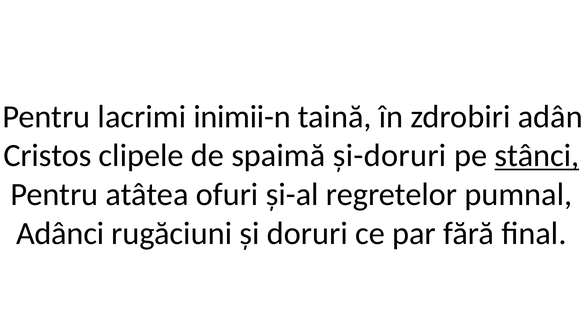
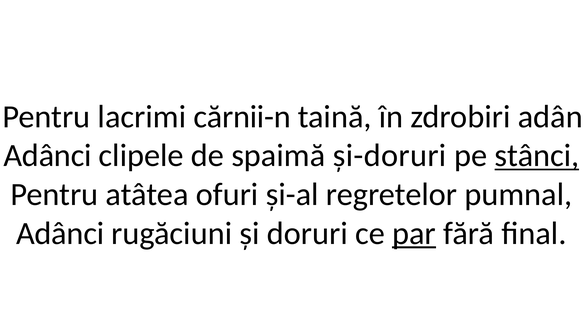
inimii-n: inimii-n -> cărnii-n
Cristos at (47, 156): Cristos -> Adânci
par underline: none -> present
